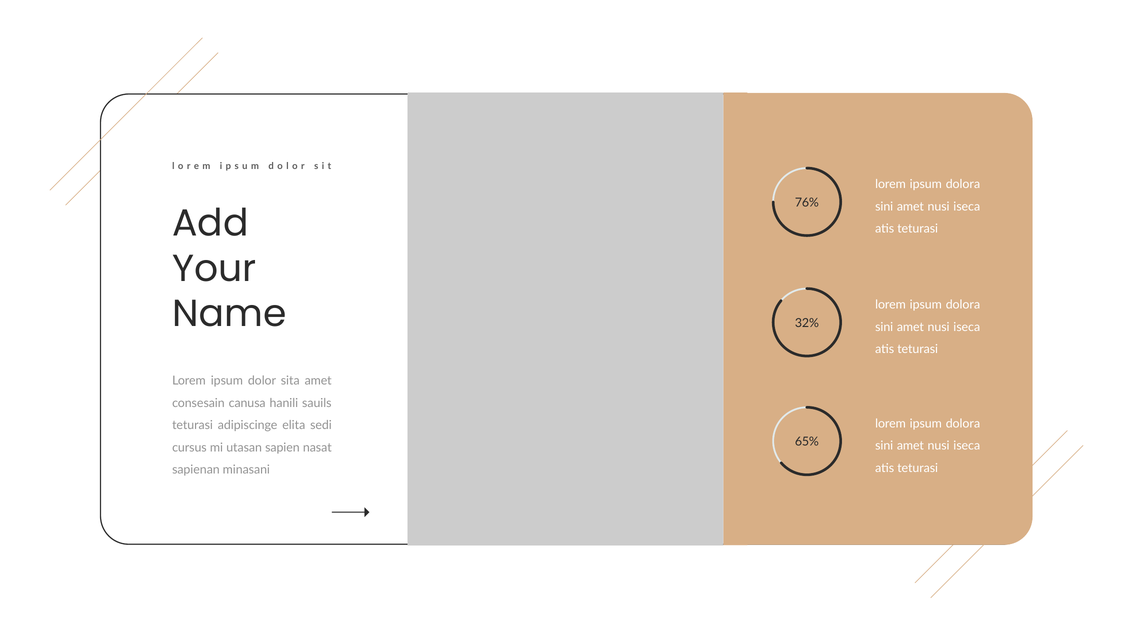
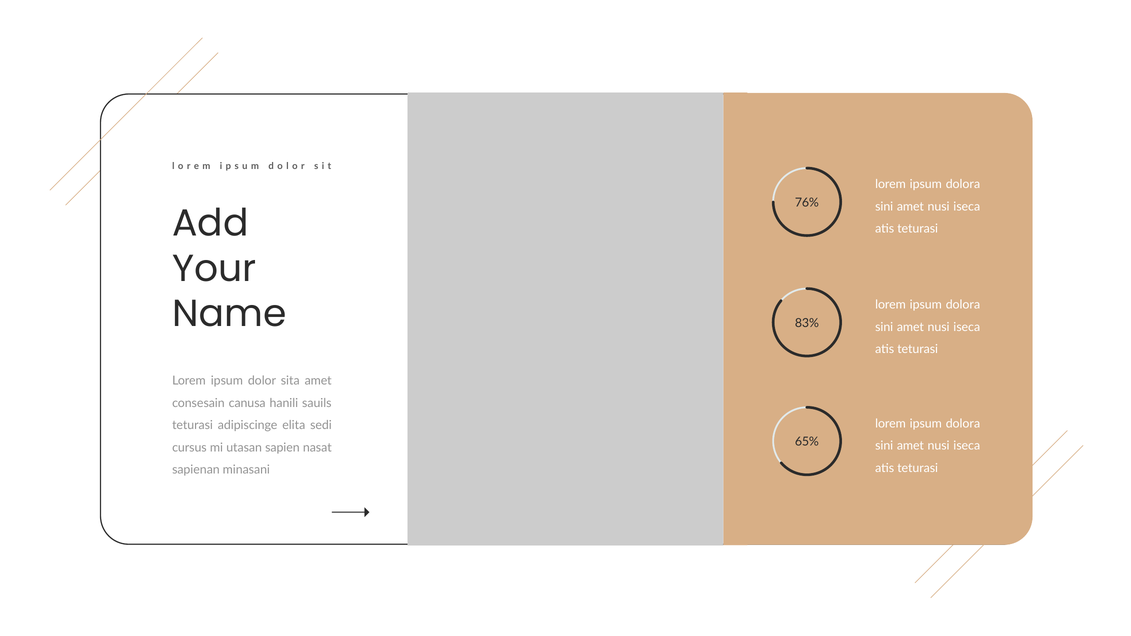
32%: 32% -> 83%
